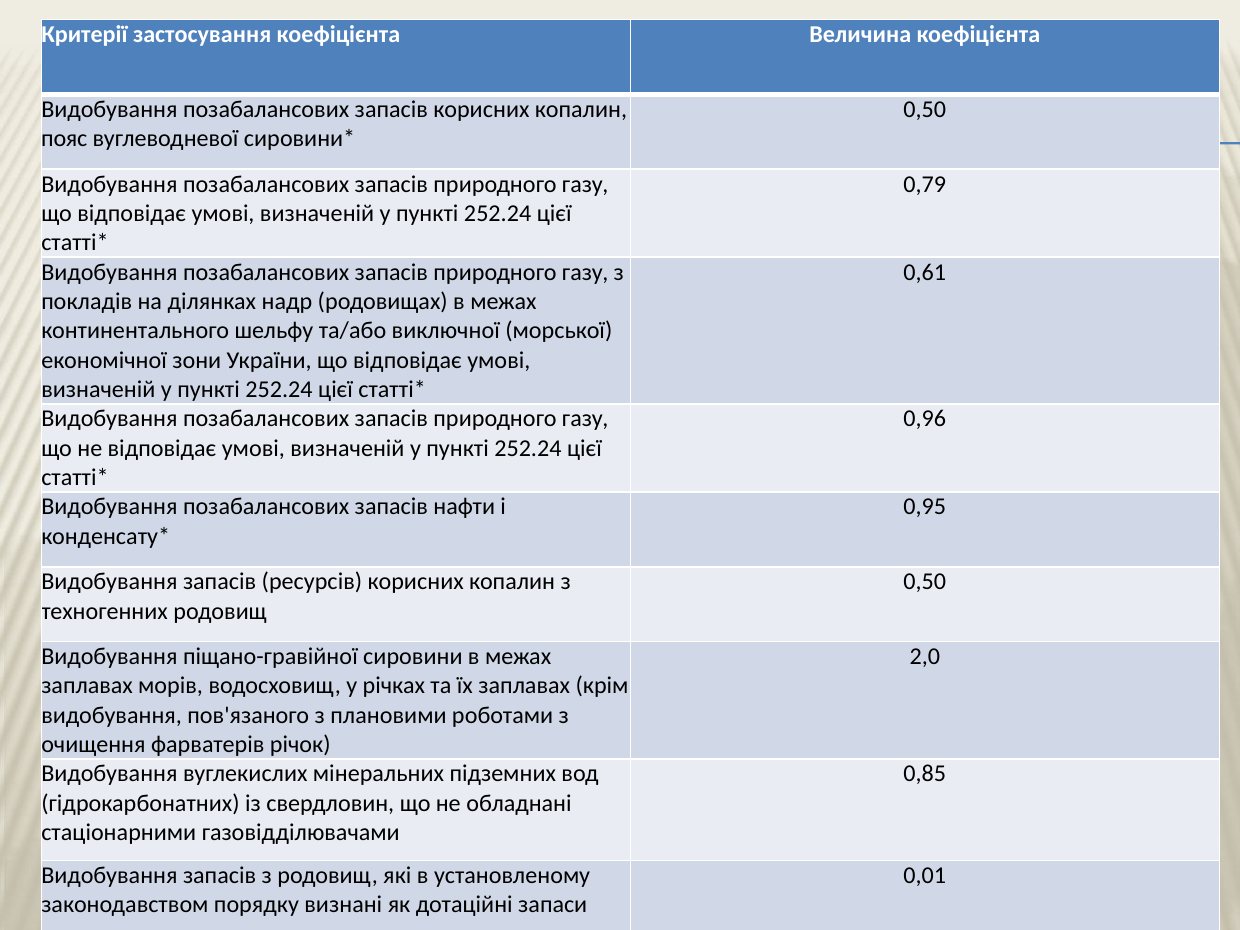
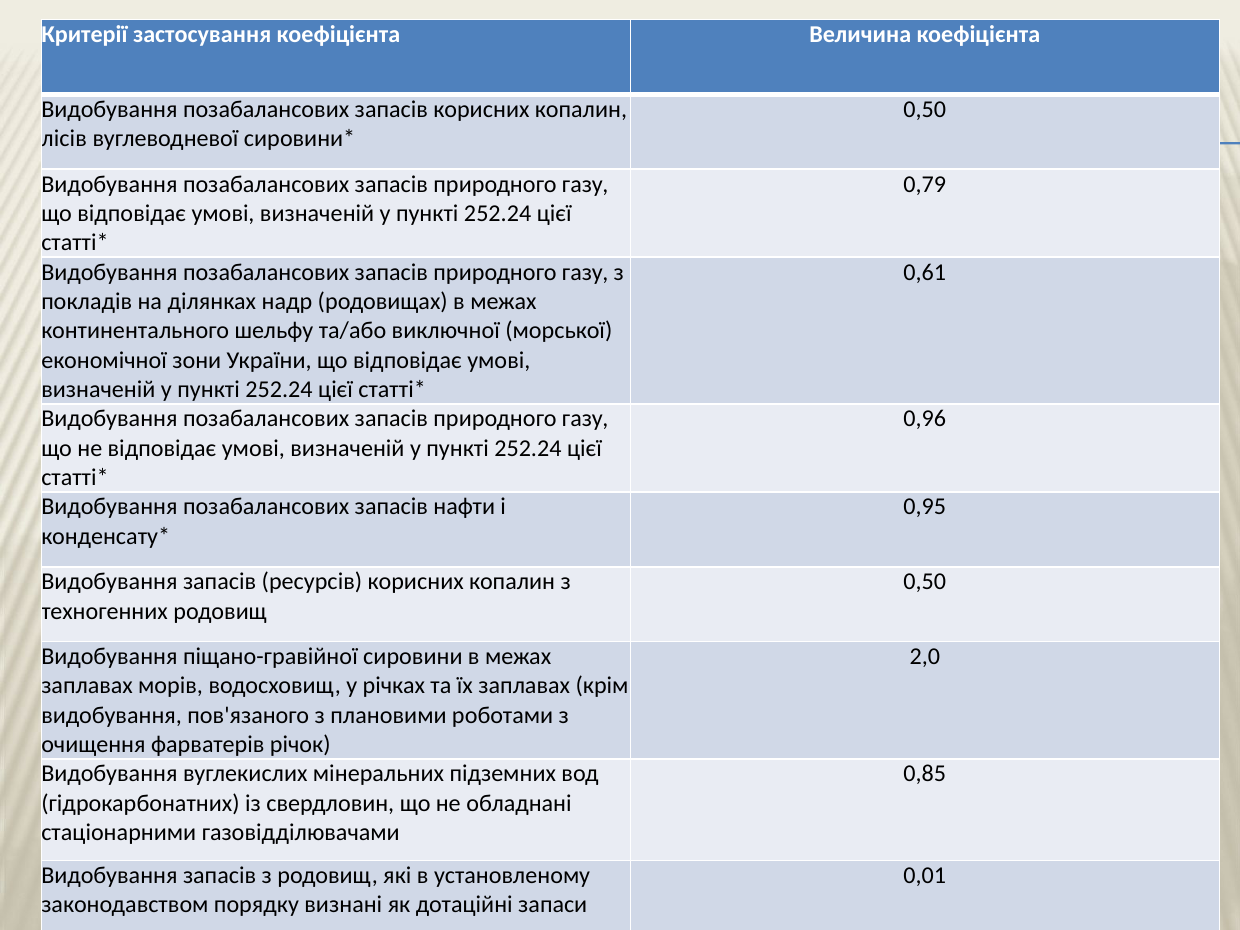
пояс: пояс -> лісів
